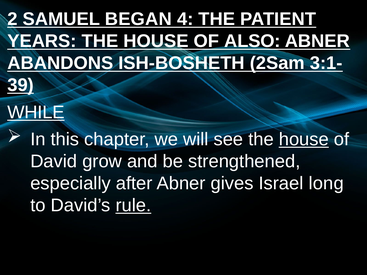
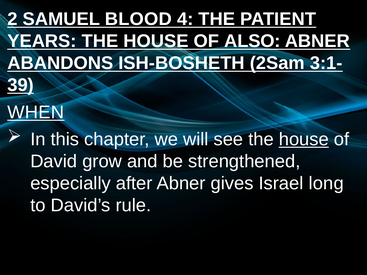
BEGAN: BEGAN -> BLOOD
WHILE: WHILE -> WHEN
rule underline: present -> none
